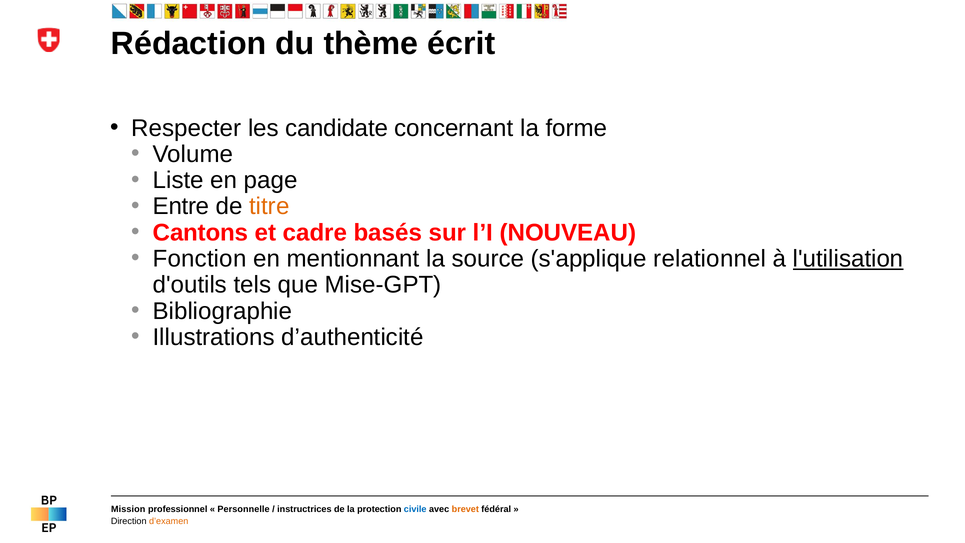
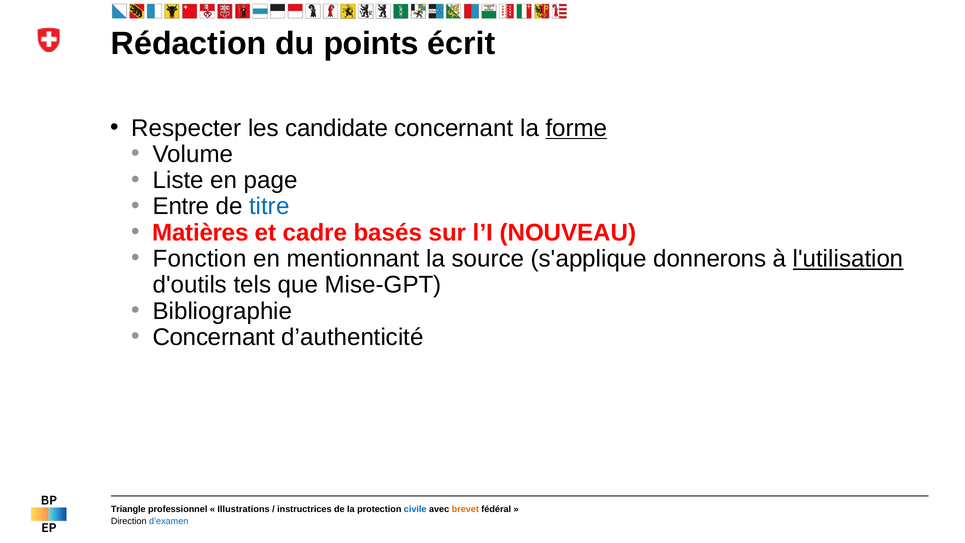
thème: thème -> points
forme underline: none -> present
titre colour: orange -> blue
Cantons: Cantons -> Matières
relationnel: relationnel -> donnerons
Illustrations at (214, 337): Illustrations -> Concernant
Mission: Mission -> Triangle
Personnelle: Personnelle -> Illustrations
d’examen colour: orange -> blue
